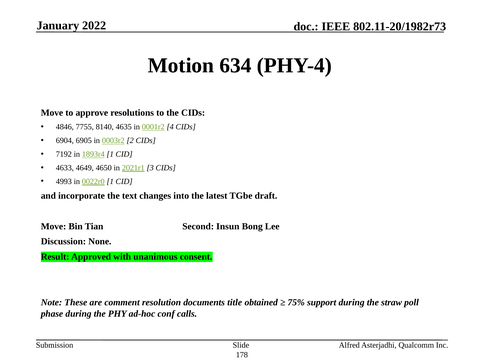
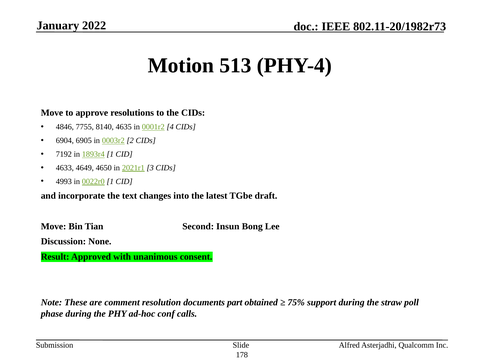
634: 634 -> 513
title: title -> part
